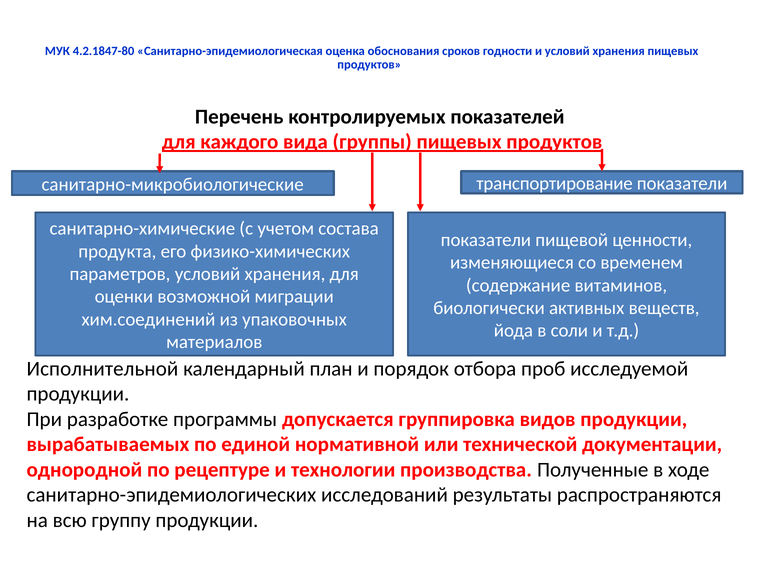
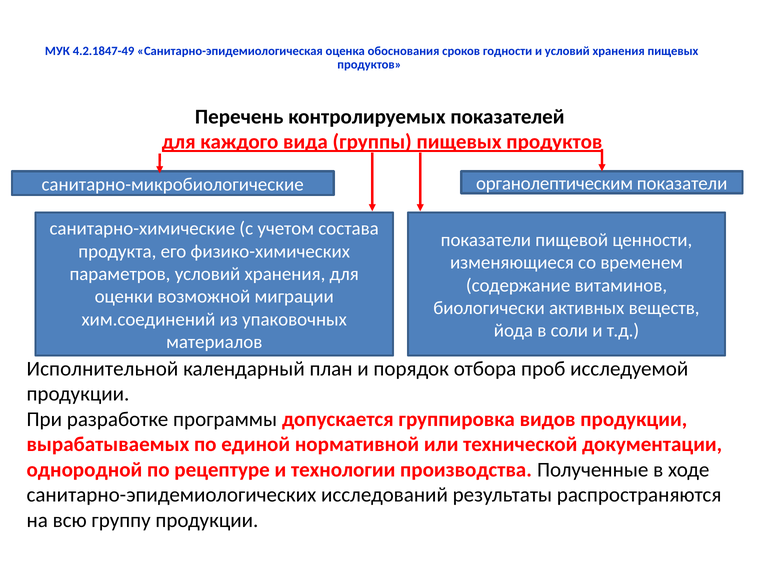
4.2.1847-80: 4.2.1847-80 -> 4.2.1847-49
транспортирование: транспортирование -> органолептическим
